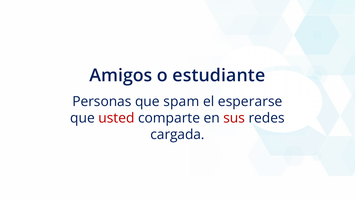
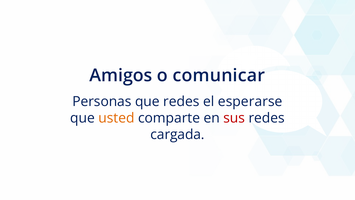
estudiante: estudiante -> comunicar
que spam: spam -> redes
usted colour: red -> orange
